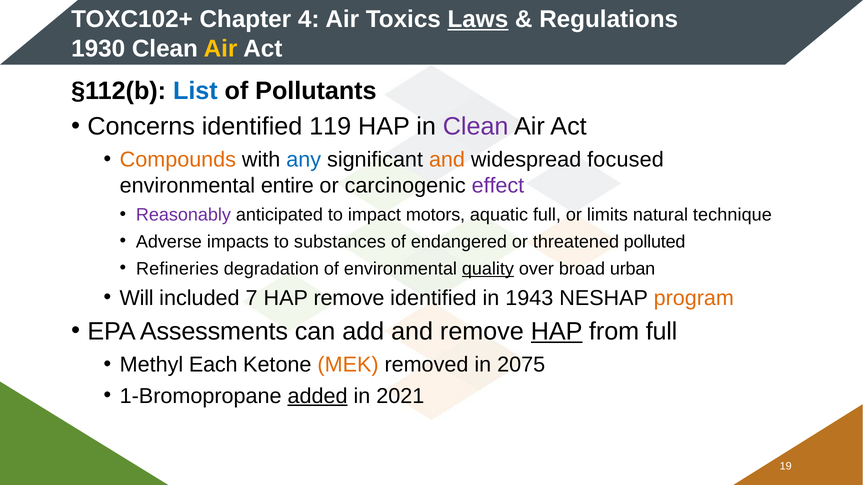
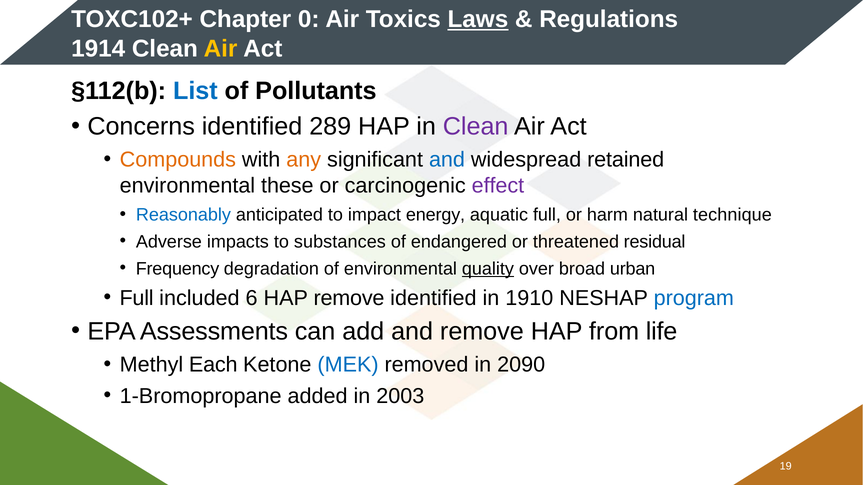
4: 4 -> 0
1930: 1930 -> 1914
119: 119 -> 289
any colour: blue -> orange
and at (447, 160) colour: orange -> blue
focused: focused -> retained
entire: entire -> these
Reasonably colour: purple -> blue
motors: motors -> energy
limits: limits -> harm
polluted: polluted -> residual
Refineries: Refineries -> Frequency
Will at (137, 298): Will -> Full
7: 7 -> 6
1943: 1943 -> 1910
program colour: orange -> blue
HAP at (557, 332) underline: present -> none
from full: full -> life
MEK colour: orange -> blue
2075: 2075 -> 2090
added underline: present -> none
2021: 2021 -> 2003
